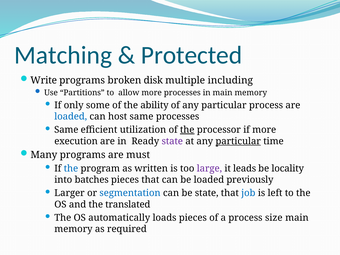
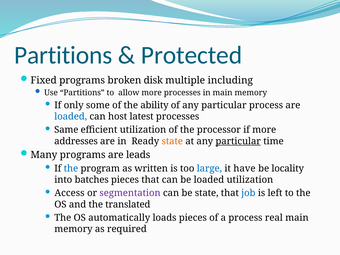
Matching at (63, 55): Matching -> Partitions
Write: Write -> Fixed
host same: same -> latest
the at (187, 130) underline: present -> none
execution: execution -> addresses
state at (172, 141) colour: purple -> orange
must: must -> leads
large colour: purple -> blue
leads: leads -> have
loaded previously: previously -> utilization
Larger: Larger -> Access
segmentation colour: blue -> purple
size: size -> real
